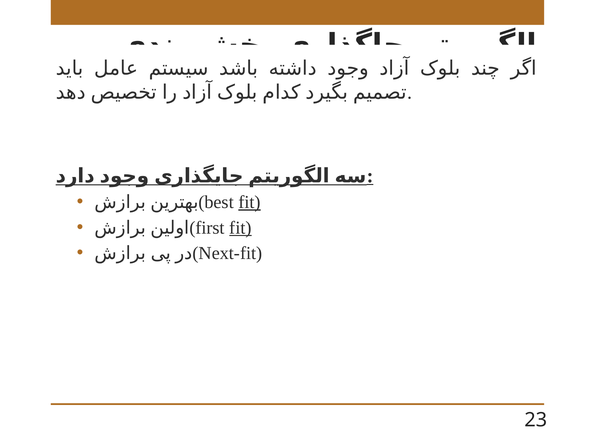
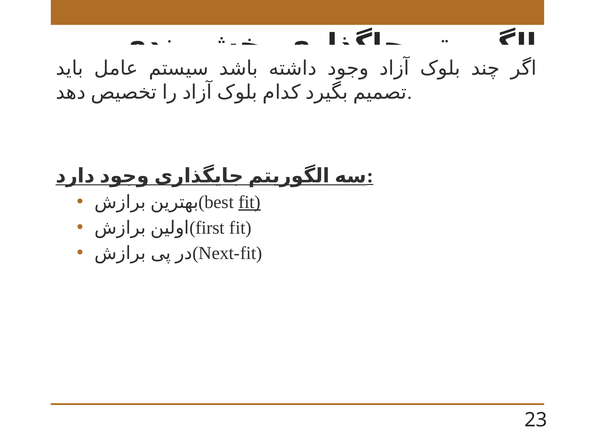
fit at (240, 228) underline: present -> none
